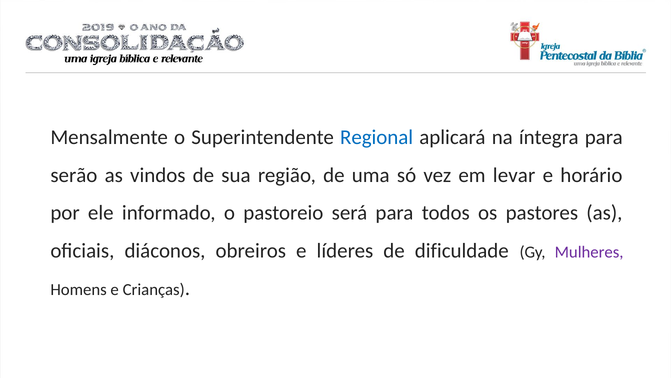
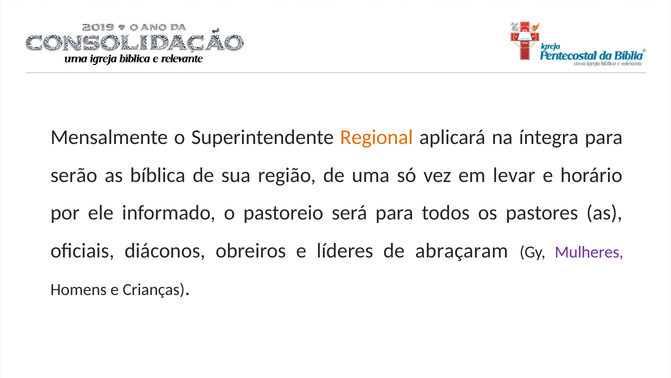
Regional colour: blue -> orange
vindos: vindos -> bíblica
dificuldade: dificuldade -> abraçaram
